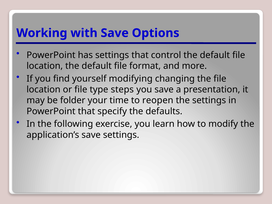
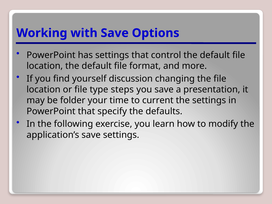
modifying: modifying -> discussion
reopen: reopen -> current
